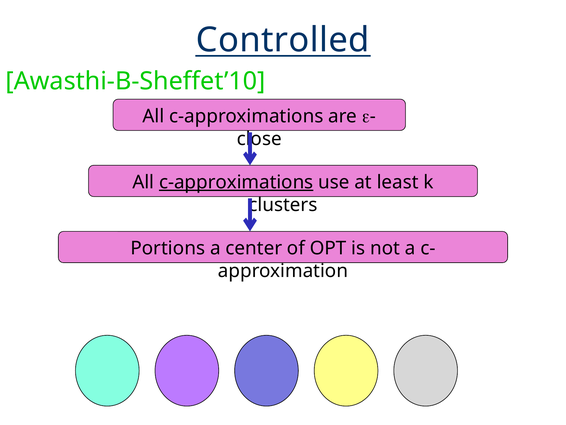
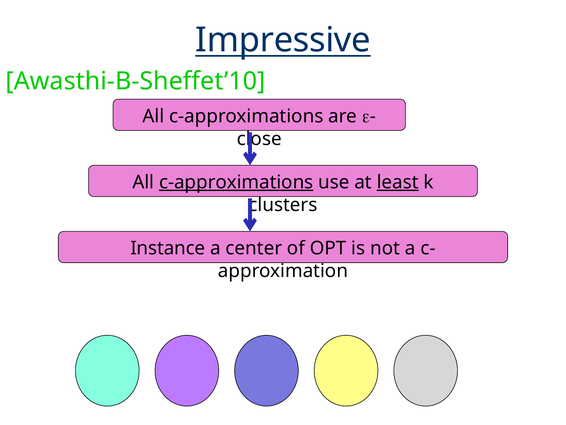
Controlled: Controlled -> Impressive
least underline: none -> present
Portions: Portions -> Instance
